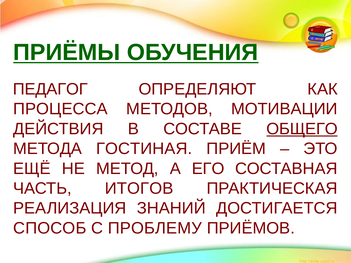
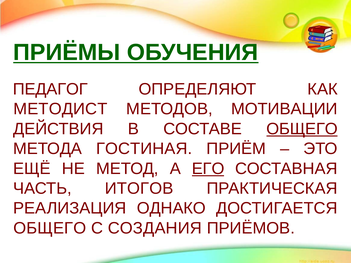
ПРОЦЕССА: ПРОЦЕССА -> МЕТОДИСТ
ЕГО underline: none -> present
ЗНАНИЙ: ЗНАНИЙ -> ОДНАКО
СПОСОБ at (50, 228): СПОСОБ -> ОБЩЕГО
ПРОБЛЕМУ: ПРОБЛЕМУ -> СОЗДАНИЯ
